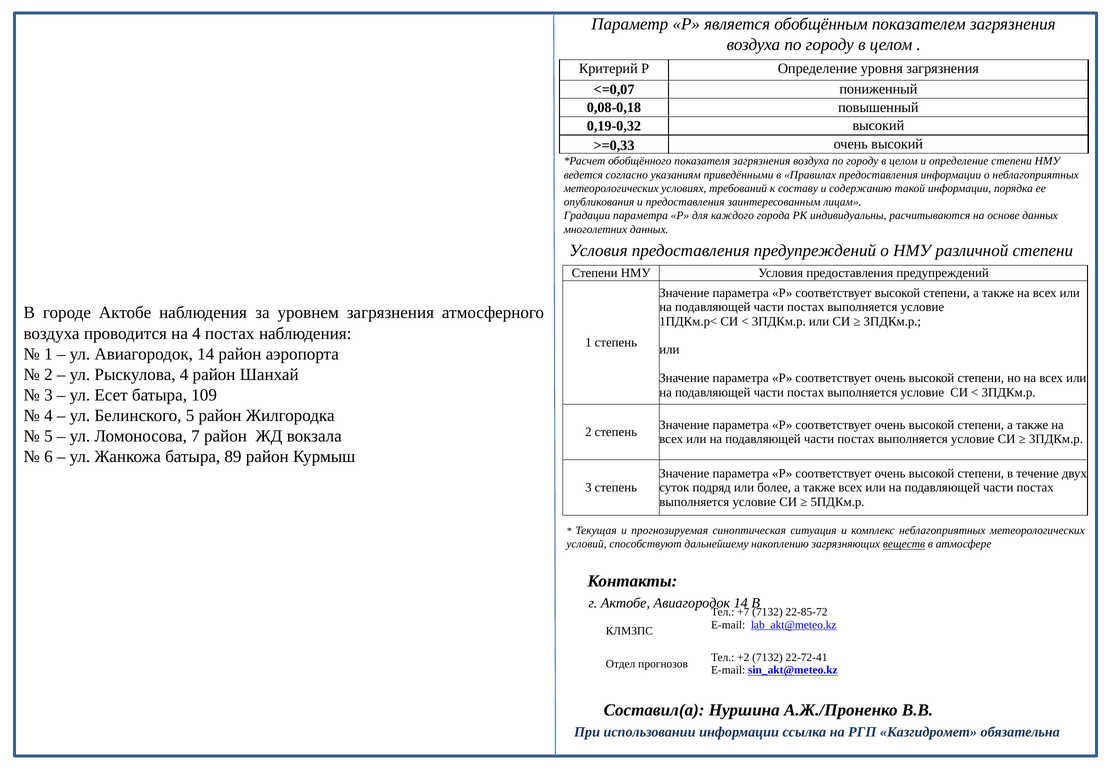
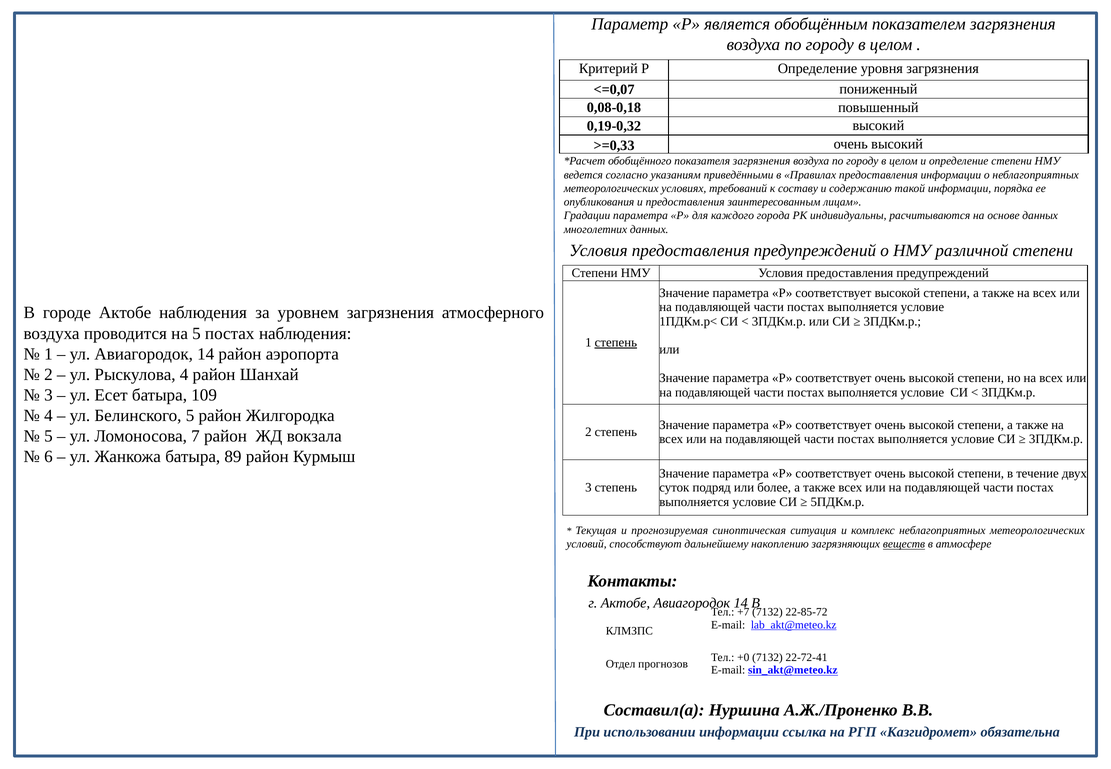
на 4: 4 -> 5
степень at (616, 343) underline: none -> present
+2: +2 -> +0
